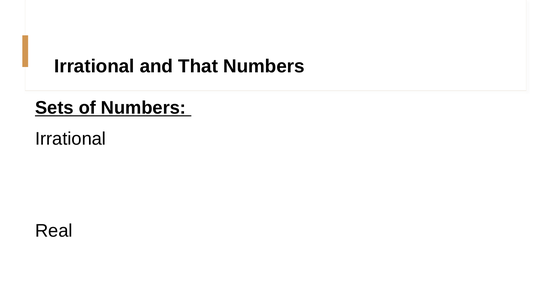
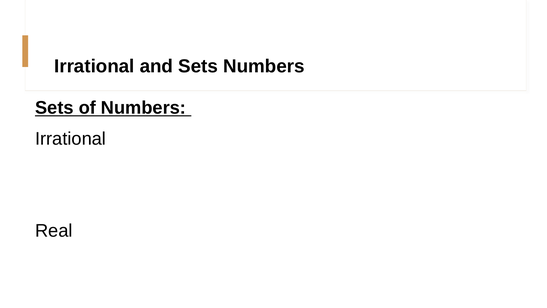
and That: That -> Sets
